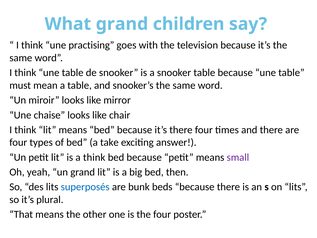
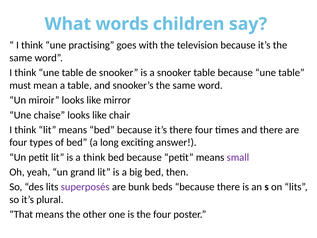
What grand: grand -> words
take: take -> long
superposés colour: blue -> purple
